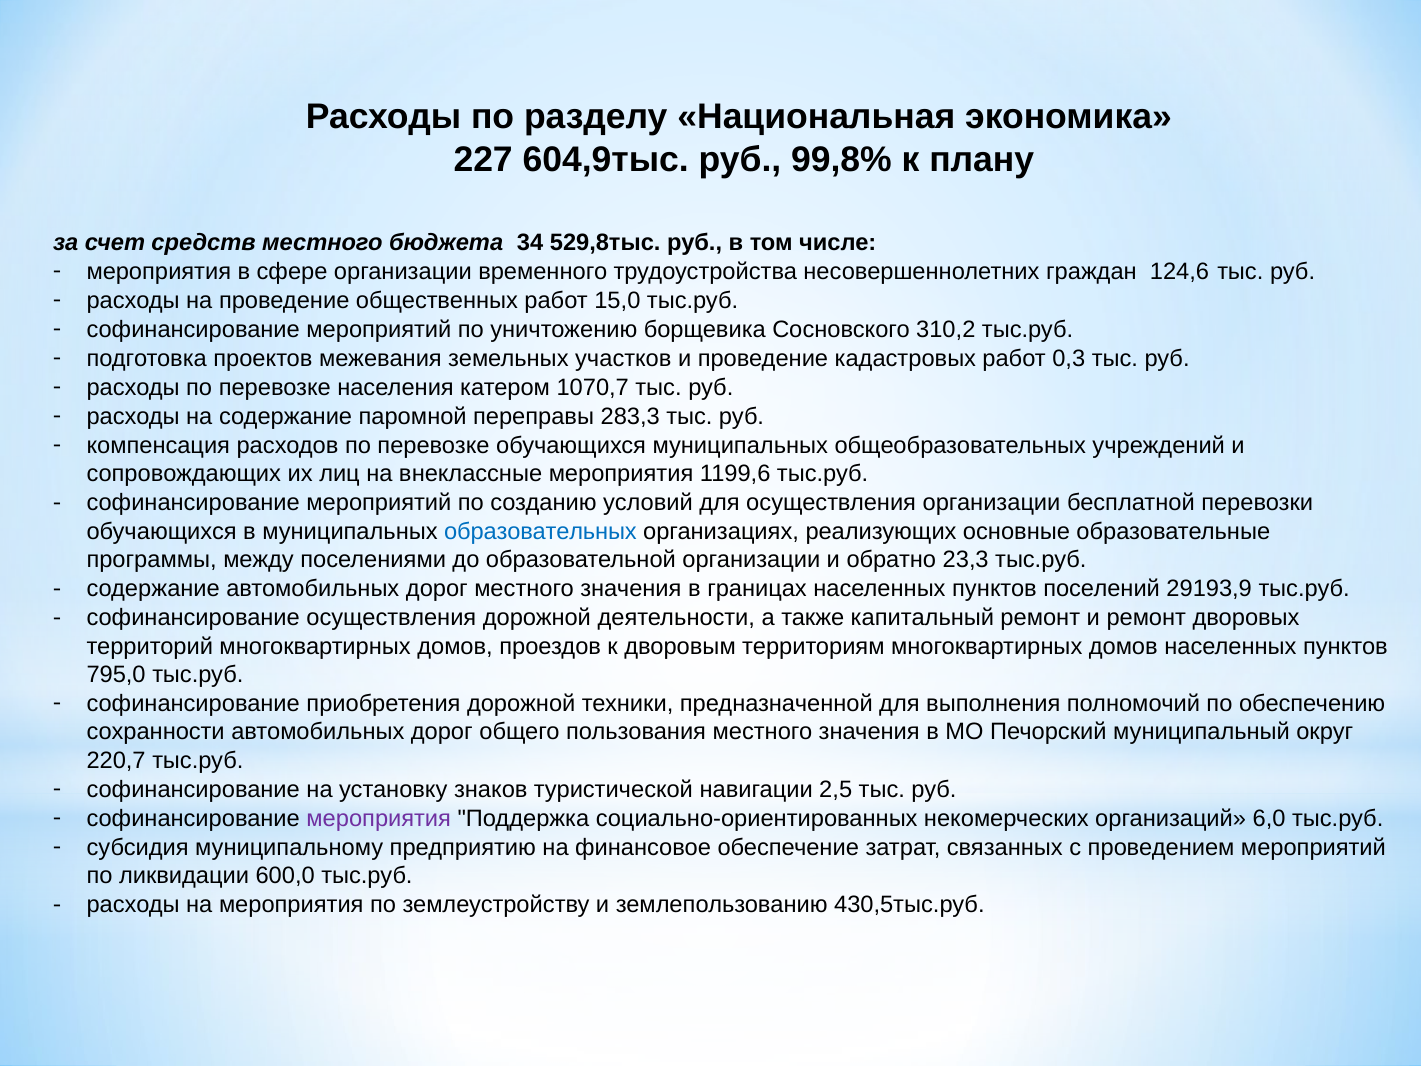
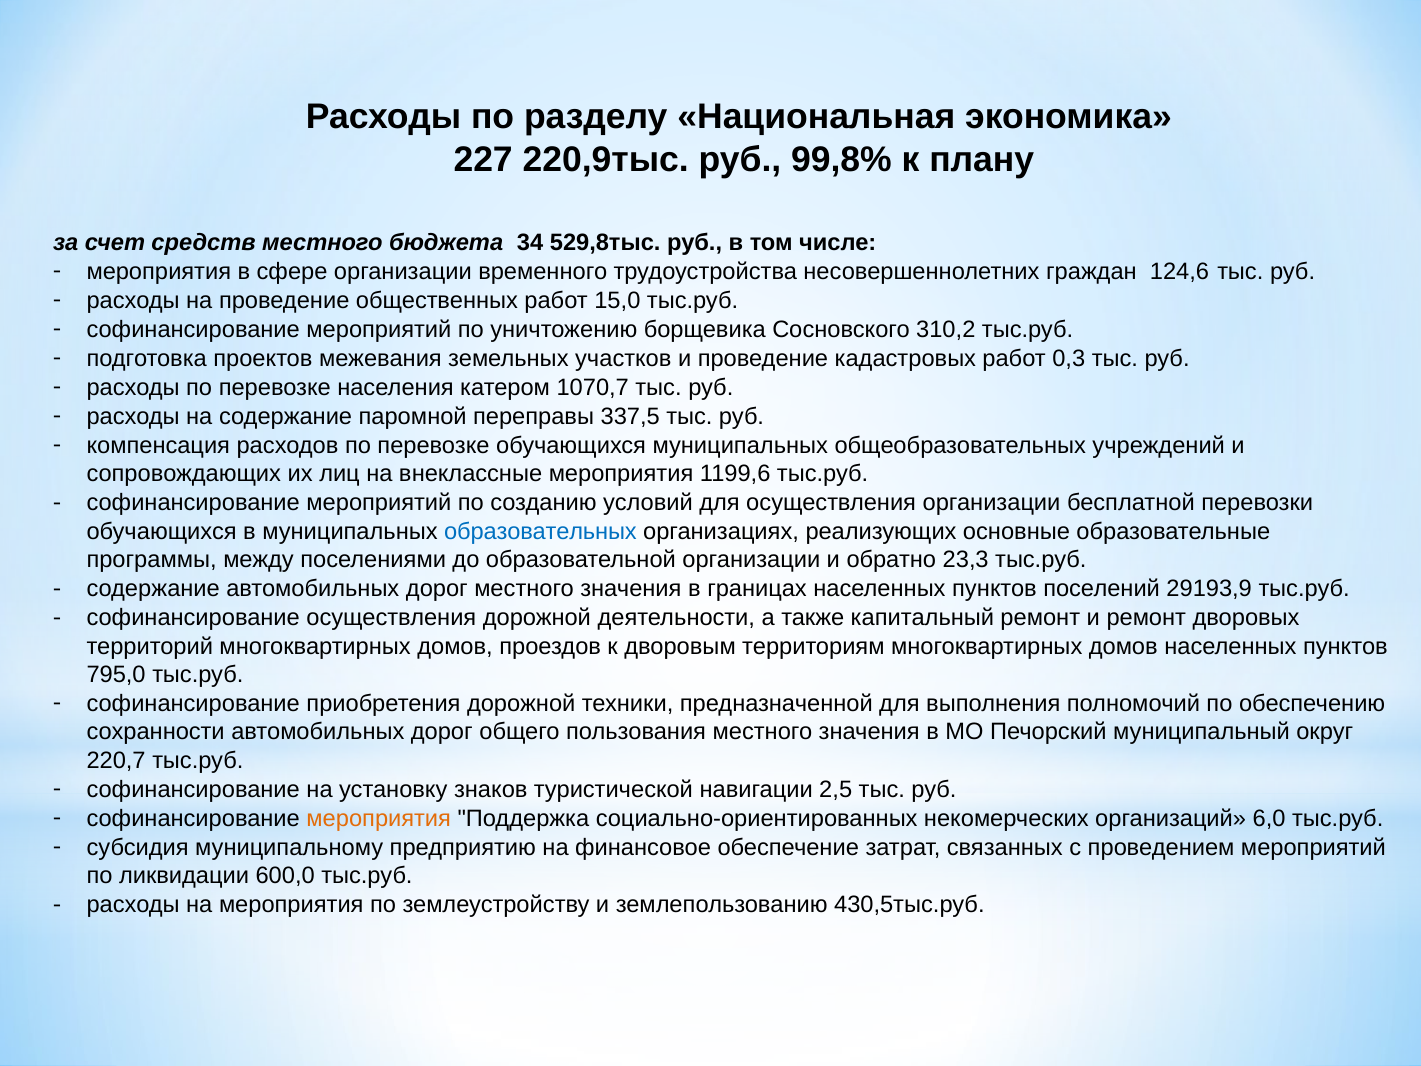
604,9тыс: 604,9тыс -> 220,9тыс
283,3: 283,3 -> 337,5
мероприятия at (379, 818) colour: purple -> orange
